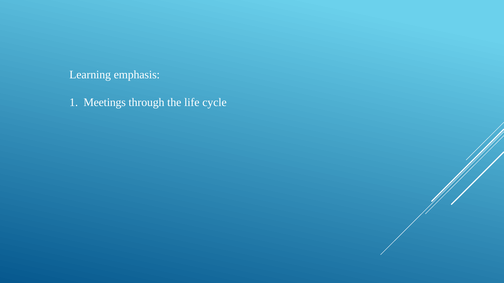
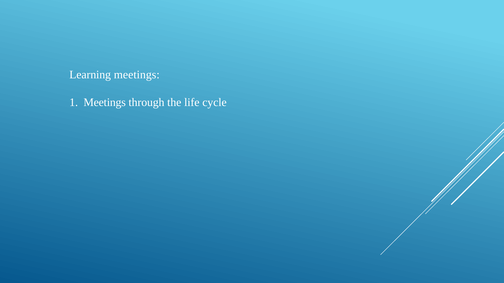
Learning emphasis: emphasis -> meetings
